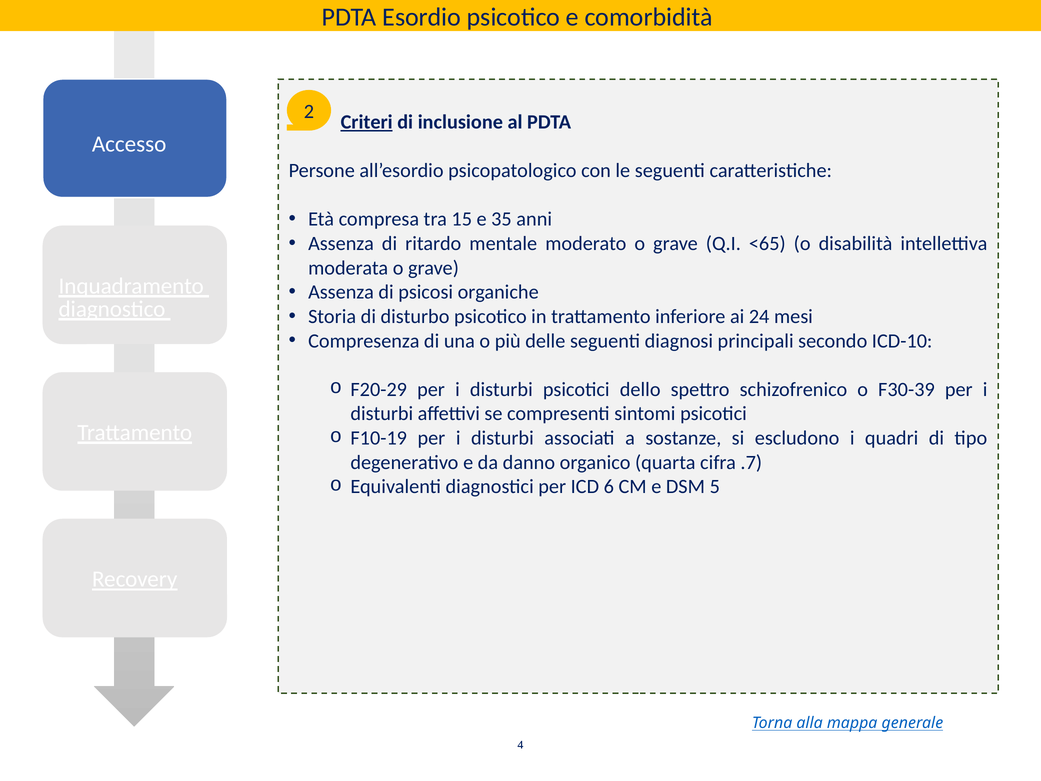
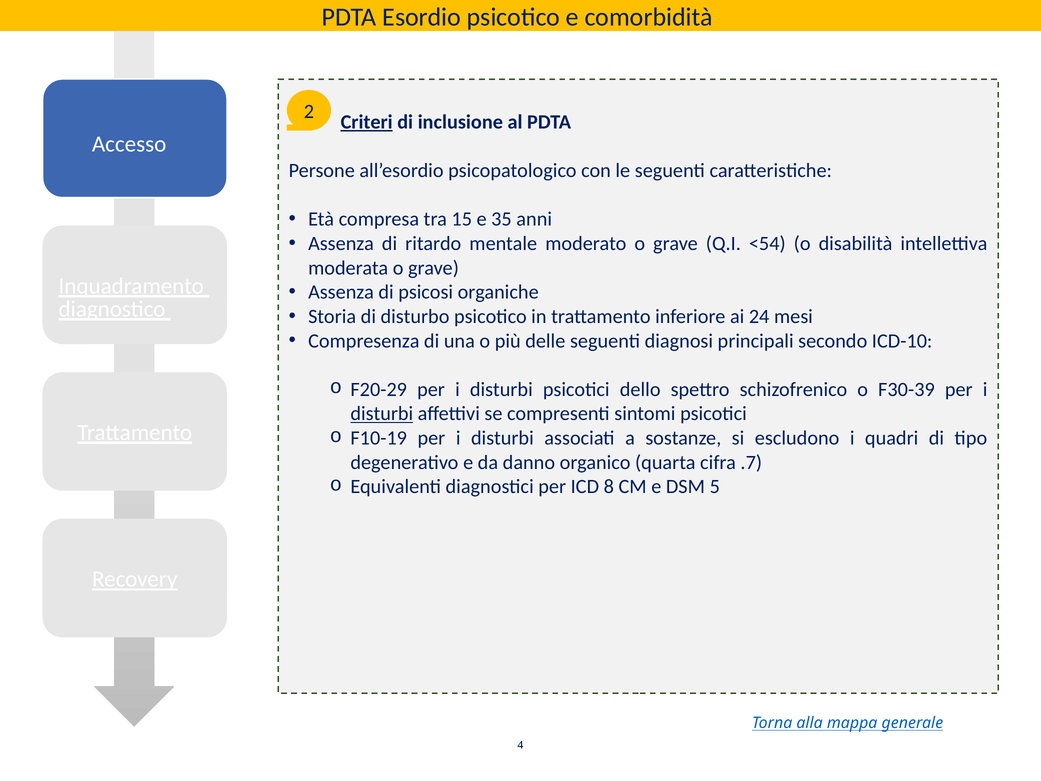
<65: <65 -> <54
disturbi at (382, 414) underline: none -> present
6: 6 -> 8
